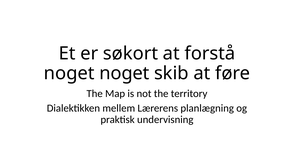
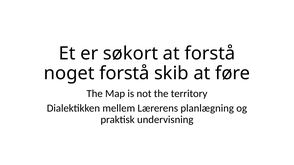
noget noget: noget -> forstå
